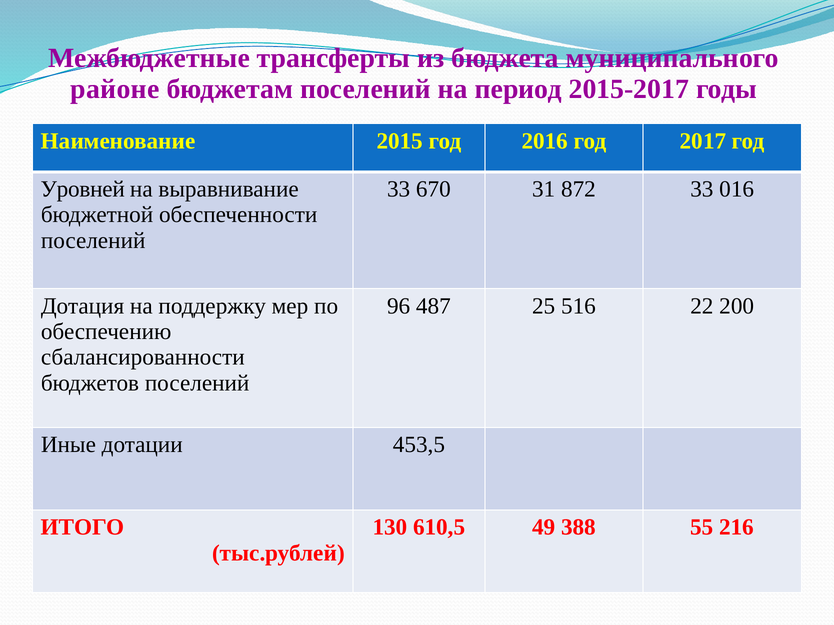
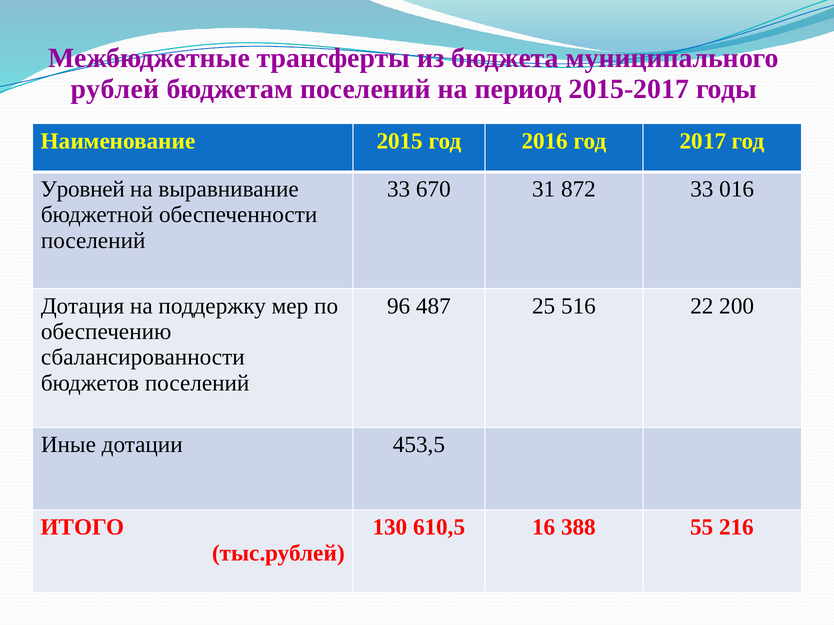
районе: районе -> рублей
49: 49 -> 16
